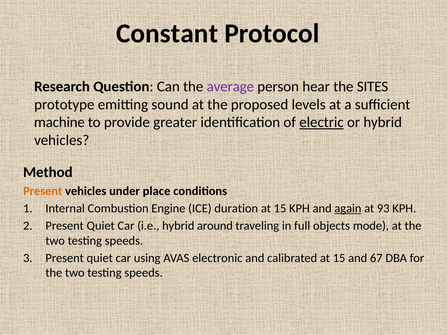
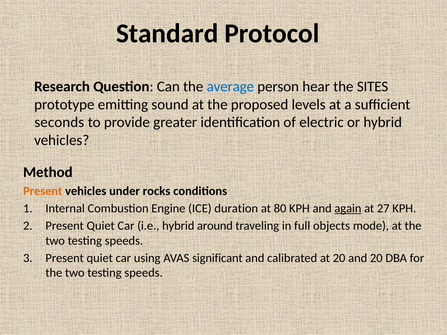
Constant: Constant -> Standard
average colour: purple -> blue
machine: machine -> seconds
electric underline: present -> none
place: place -> rocks
15 at (280, 208): 15 -> 80
93: 93 -> 27
electronic: electronic -> significant
calibrated at 15: 15 -> 20
and 67: 67 -> 20
